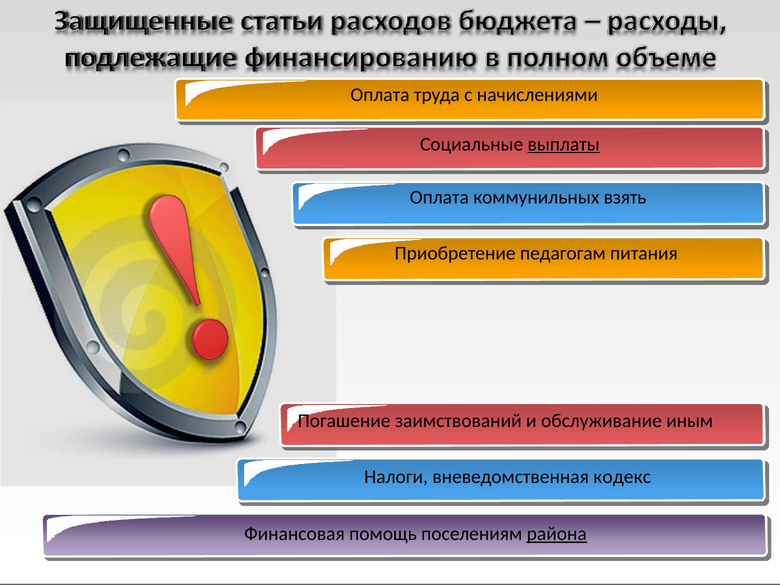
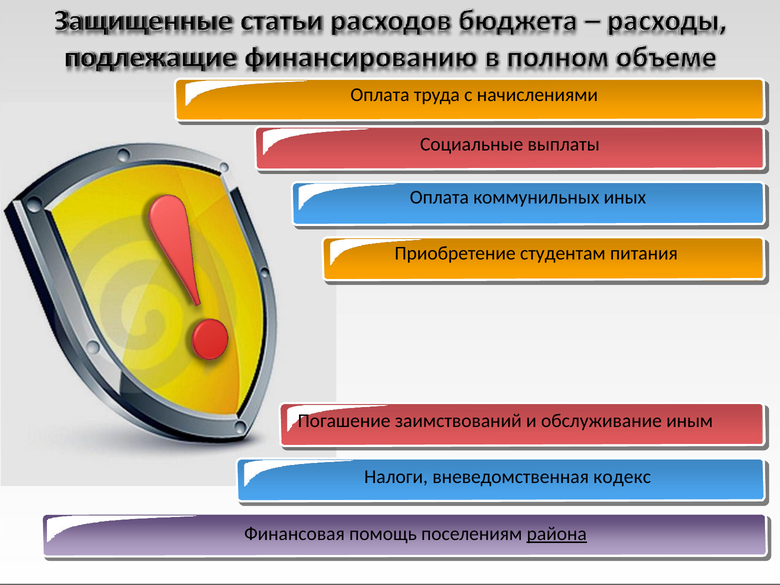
выплаты underline: present -> none
взять: взять -> иных
педагогам: педагогам -> студентам
